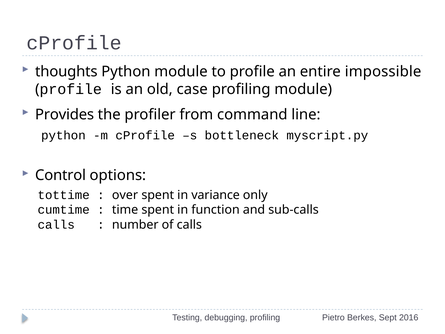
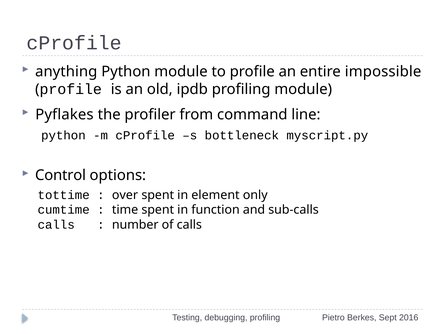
thoughts: thoughts -> anything
case: case -> ipdb
Provides: Provides -> Pyflakes
variance: variance -> element
